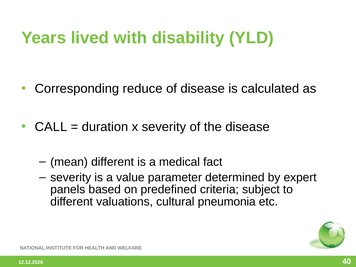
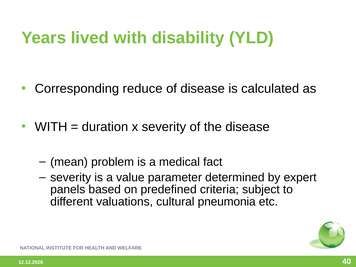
CALL at (51, 127): CALL -> WITH
mean different: different -> problem
